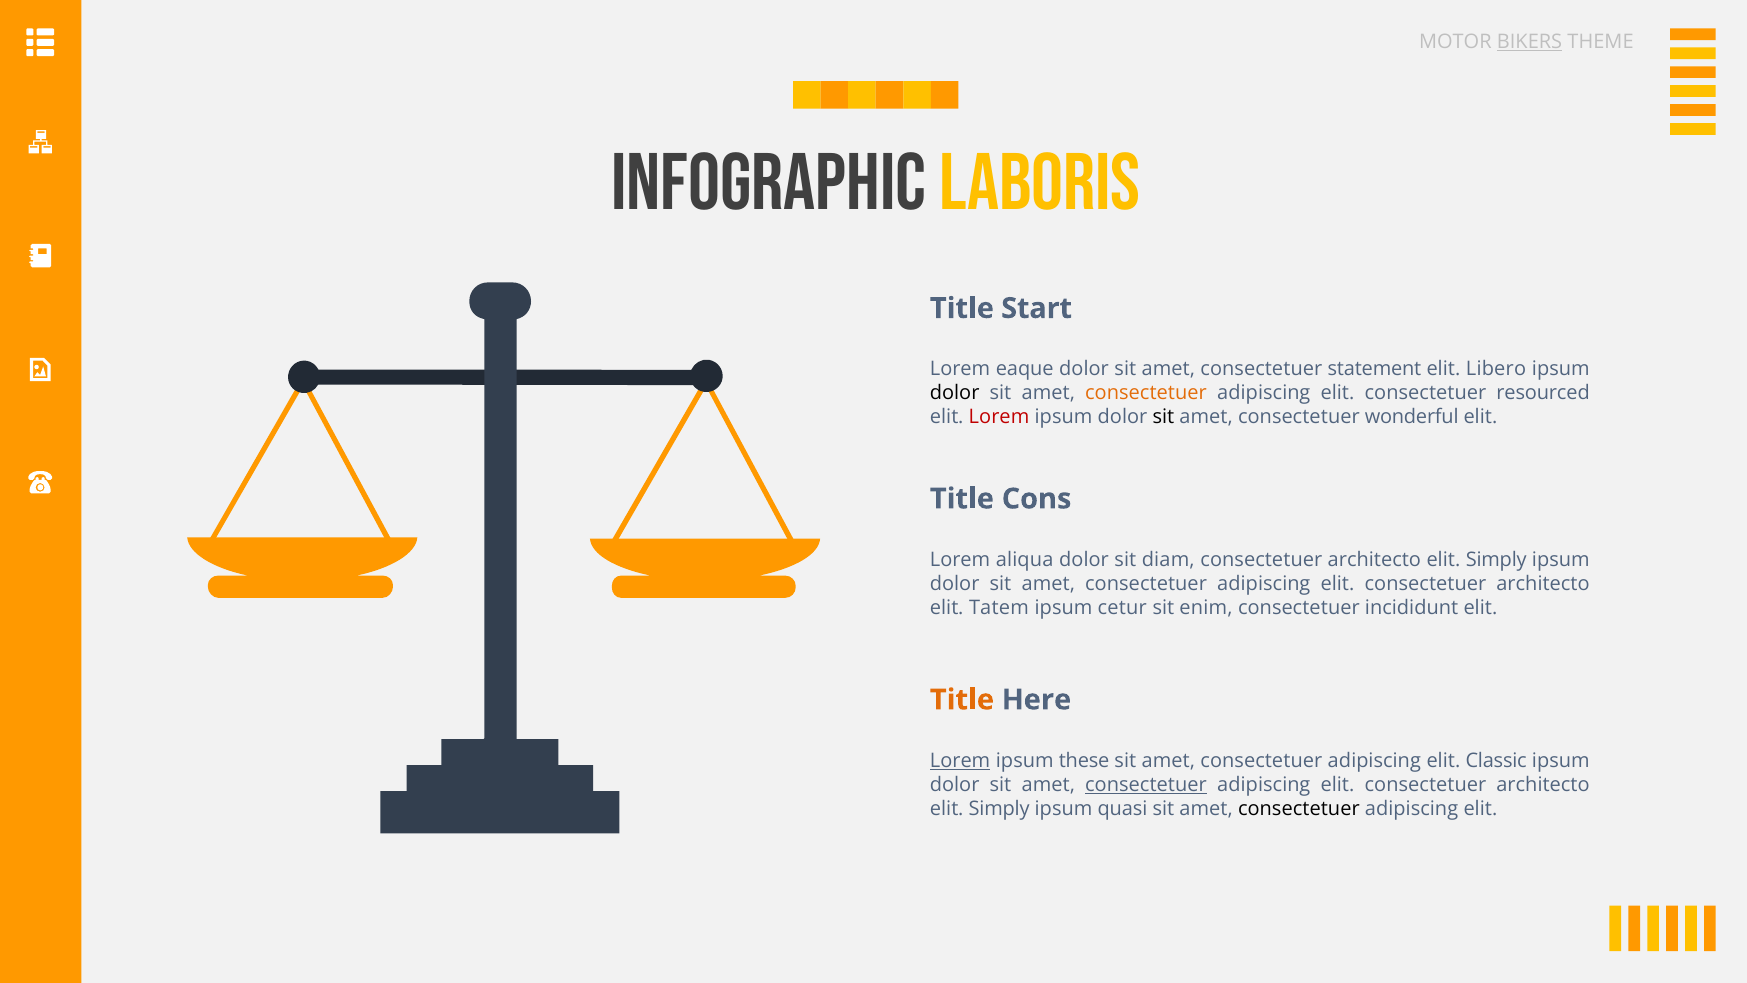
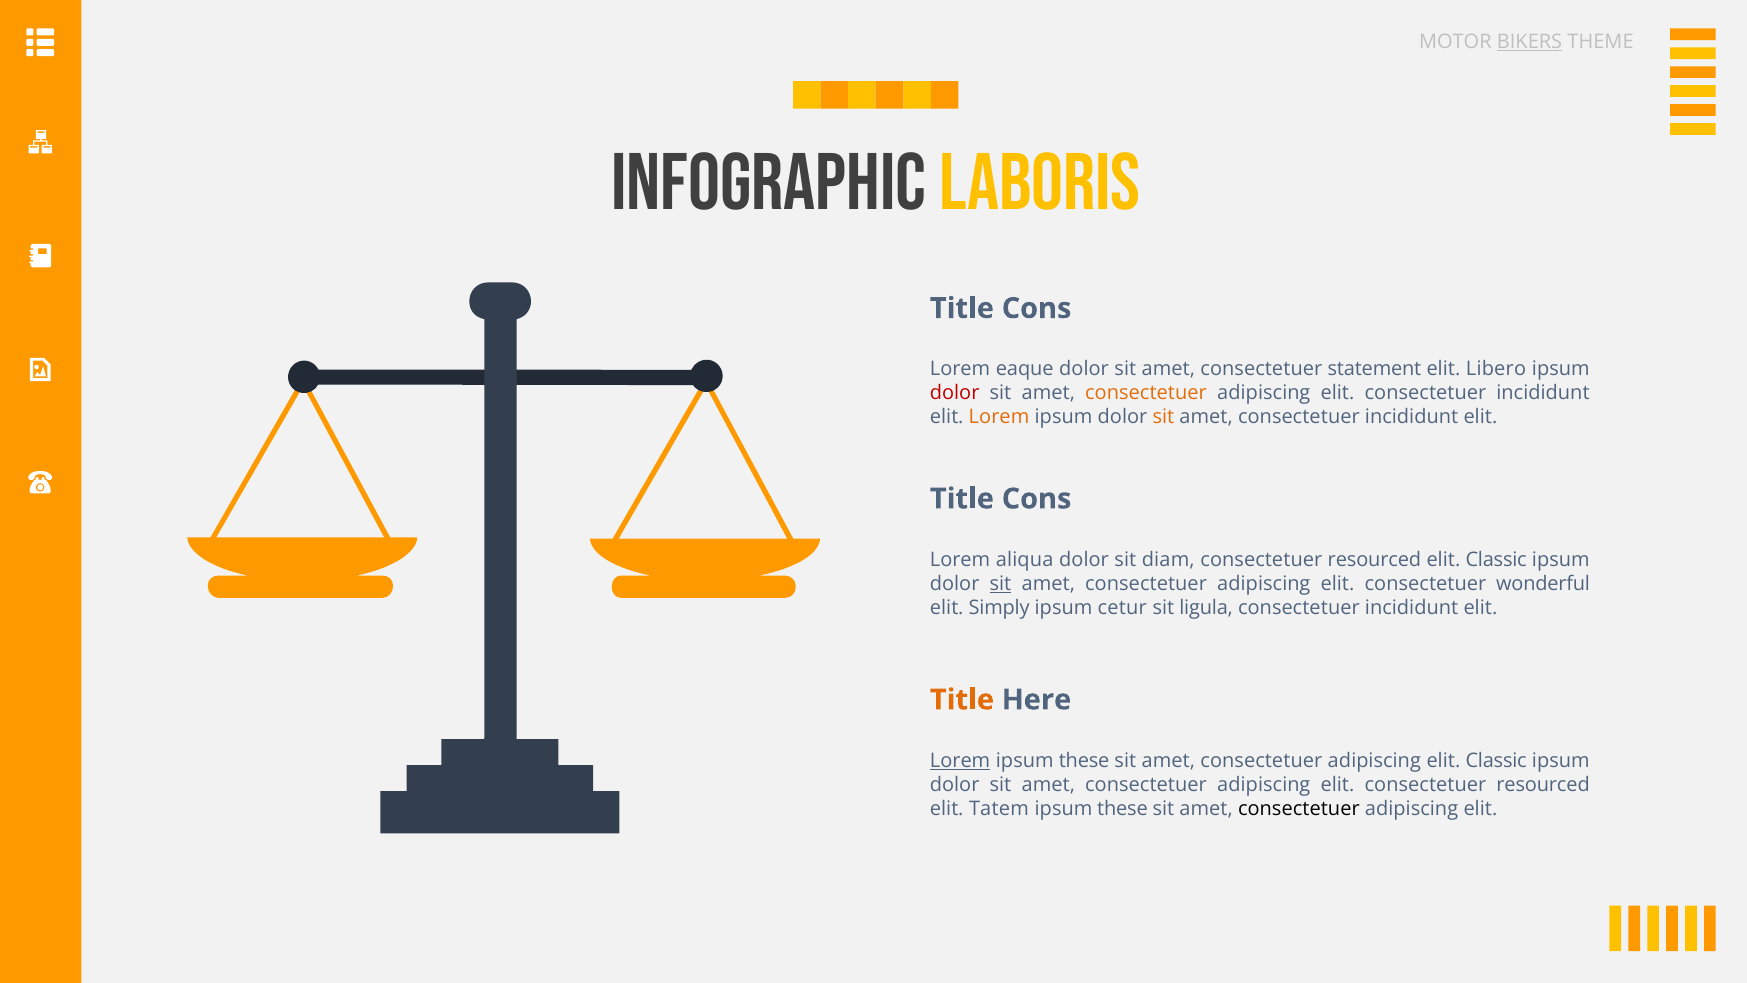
Start at (1037, 308): Start -> Cons
dolor at (955, 393) colour: black -> red
elit consectetuer resourced: resourced -> incididunt
Lorem at (999, 417) colour: red -> orange
sit at (1163, 417) colour: black -> orange
amet consectetuer wonderful: wonderful -> incididunt
architecto at (1374, 559): architecto -> resourced
Simply at (1496, 559): Simply -> Classic
sit at (1001, 583) underline: none -> present
architecto at (1543, 583): architecto -> wonderful
Tatem: Tatem -> Simply
enim: enim -> ligula
consectetuer at (1146, 784) underline: present -> none
architecto at (1543, 784): architecto -> resourced
Simply at (999, 808): Simply -> Tatem
quasi at (1122, 808): quasi -> these
